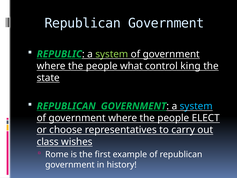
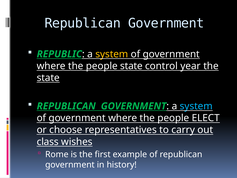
system at (112, 54) colour: light green -> yellow
people what: what -> state
king: king -> year
